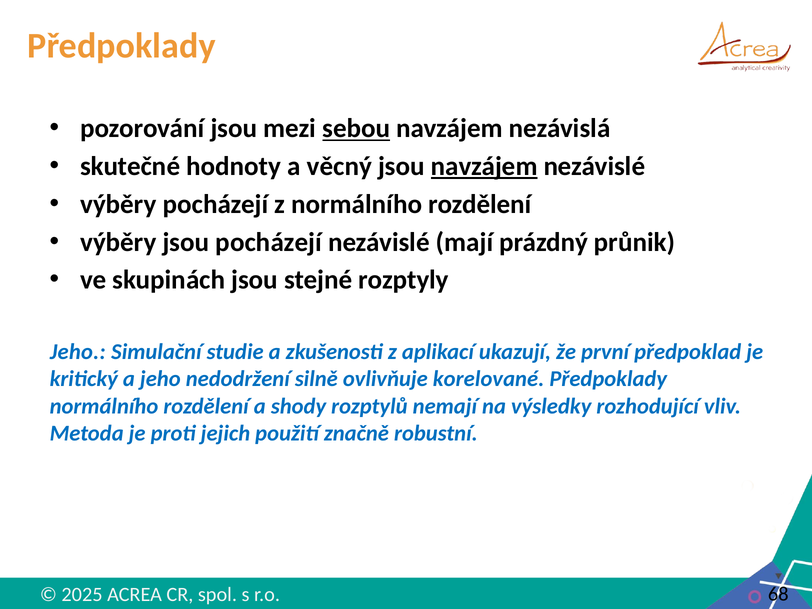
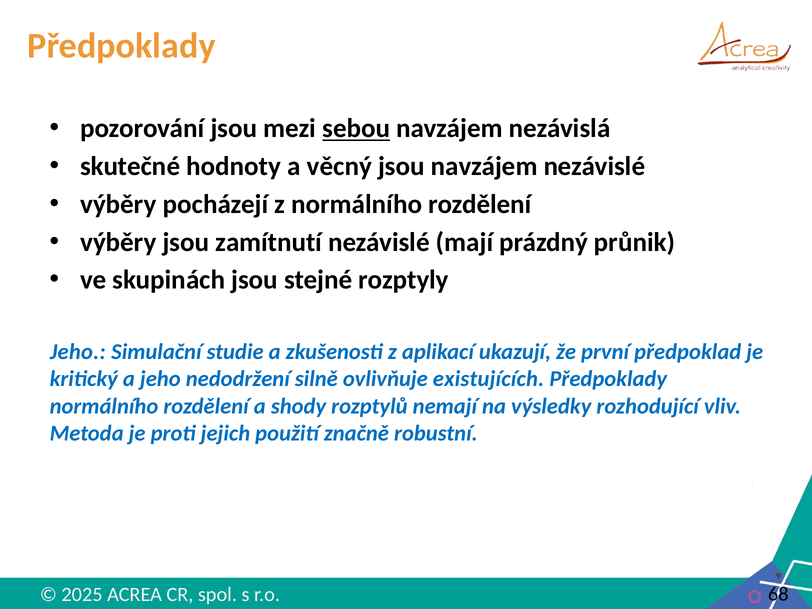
navzájem at (484, 166) underline: present -> none
jsou pocházejí: pocházejí -> zamítnutí
korelované: korelované -> existujících
